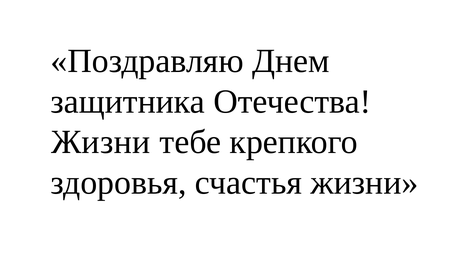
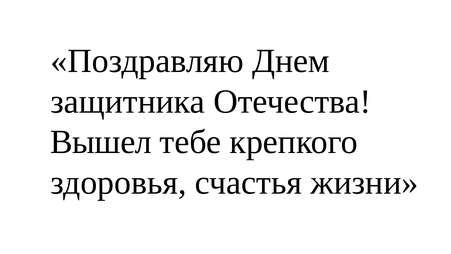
Жизни at (101, 142): Жизни -> Вышел
